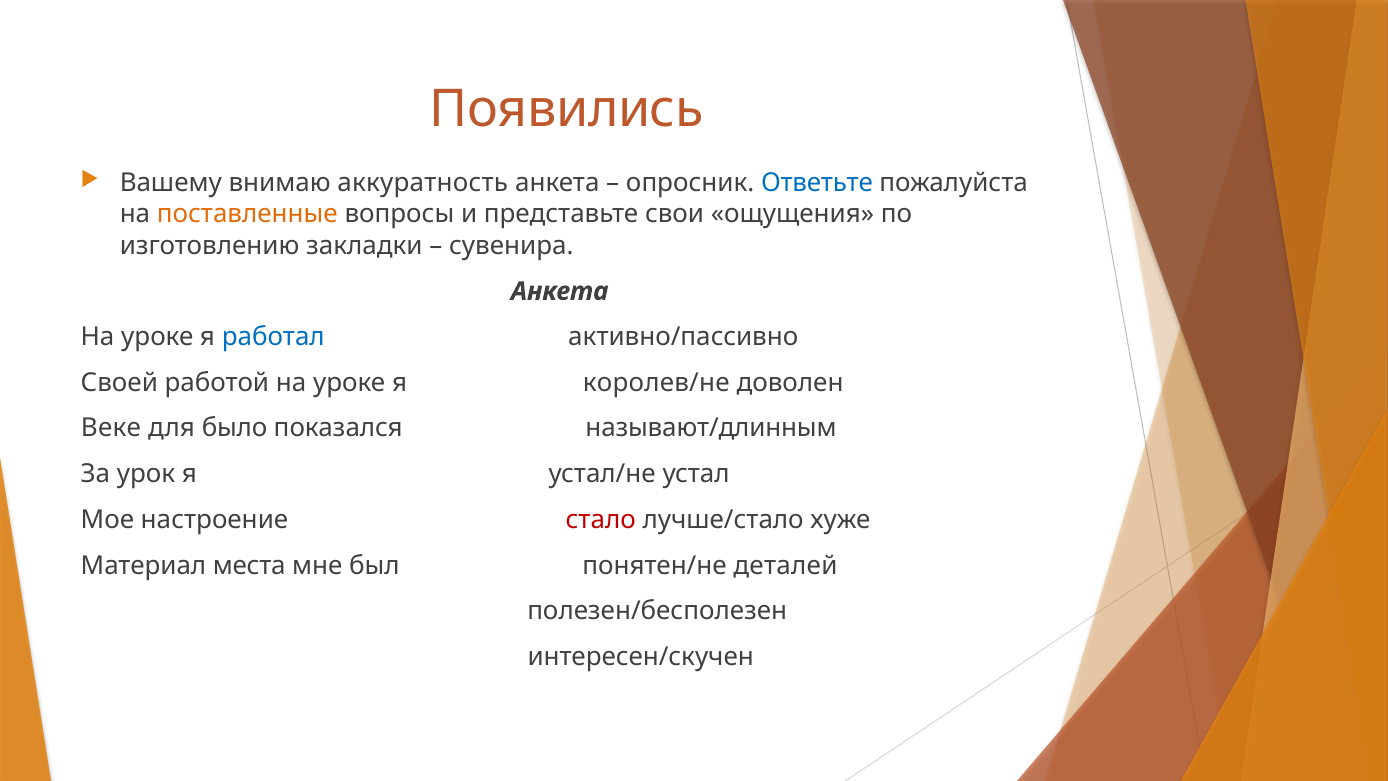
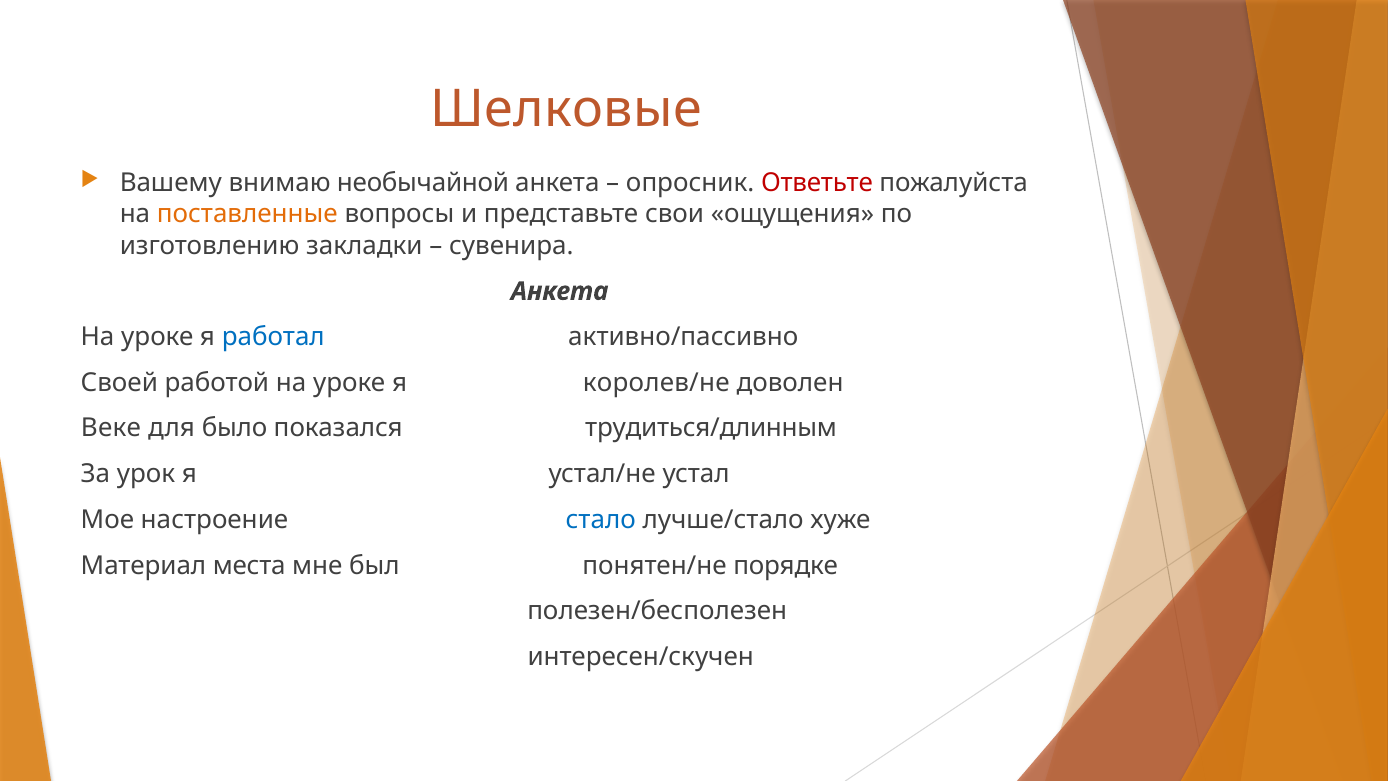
Появились: Появились -> Шелковые
аккуратность: аккуратность -> необычайной
Ответьте colour: blue -> red
называют/длинным: называют/длинным -> трудиться/длинным
стало colour: red -> blue
деталей: деталей -> порядке
